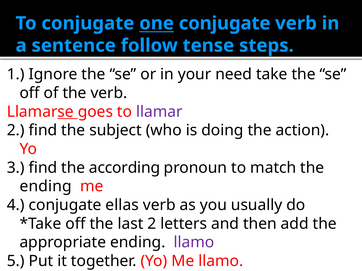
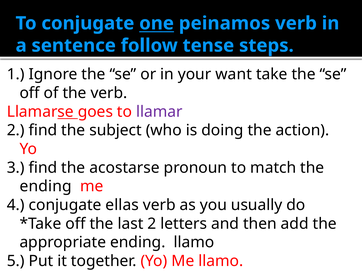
one conjugate: conjugate -> peinamos
need: need -> want
according: according -> acostarse
llamo at (194, 243) colour: purple -> black
